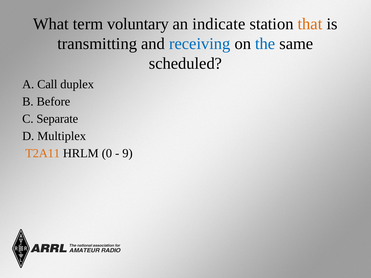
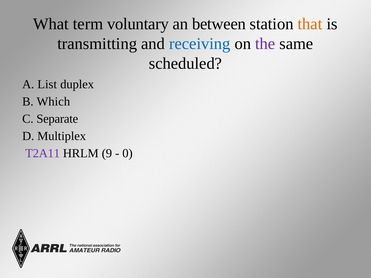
indicate: indicate -> between
the colour: blue -> purple
Call: Call -> List
Before: Before -> Which
T2A11 colour: orange -> purple
0: 0 -> 9
9: 9 -> 0
